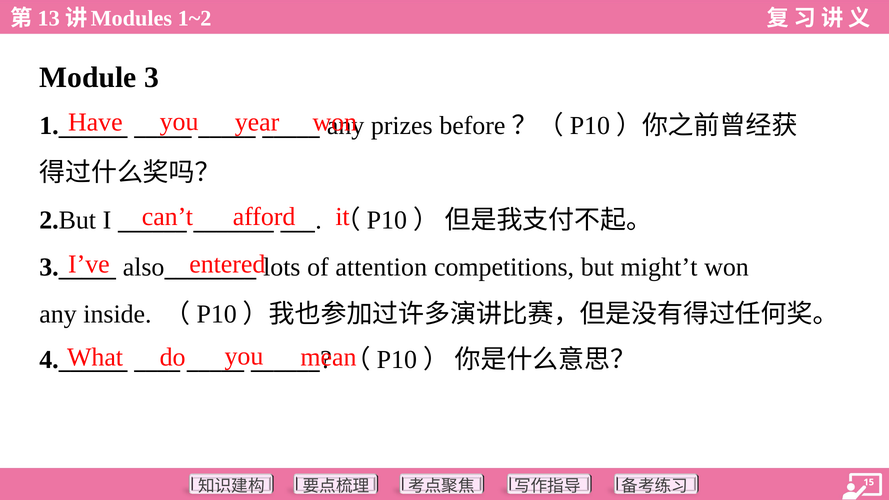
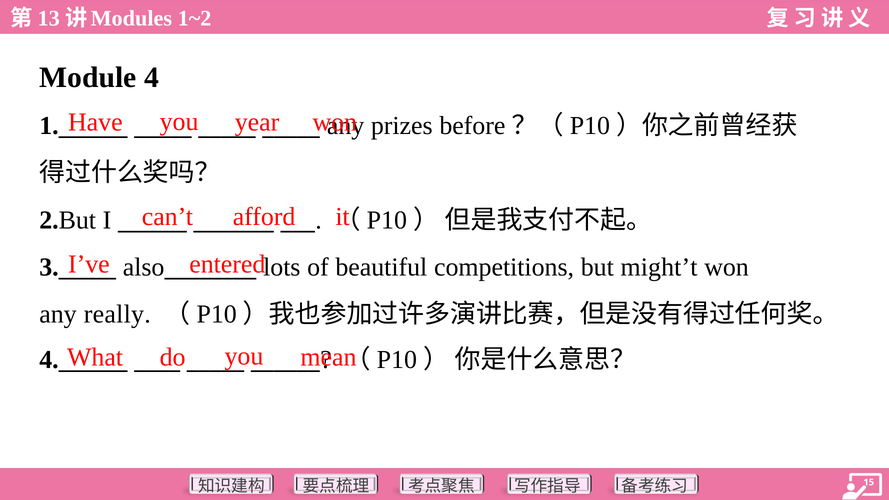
Module 3: 3 -> 4
attention: attention -> beautiful
inside: inside -> really
